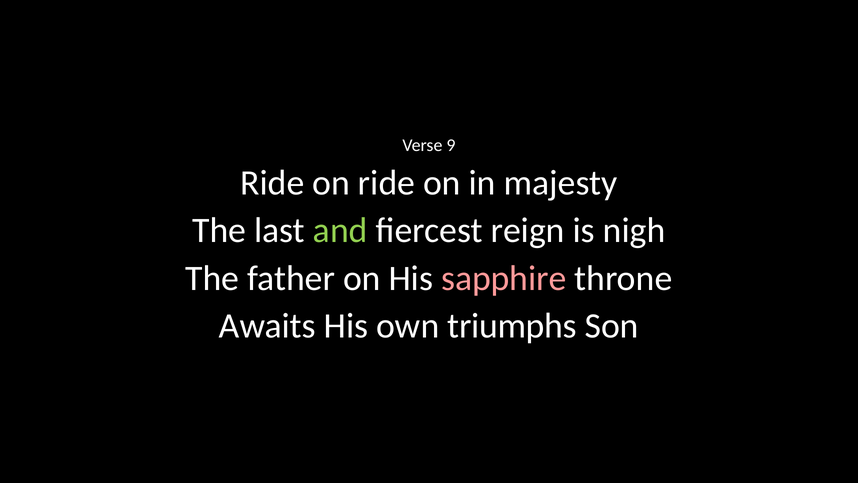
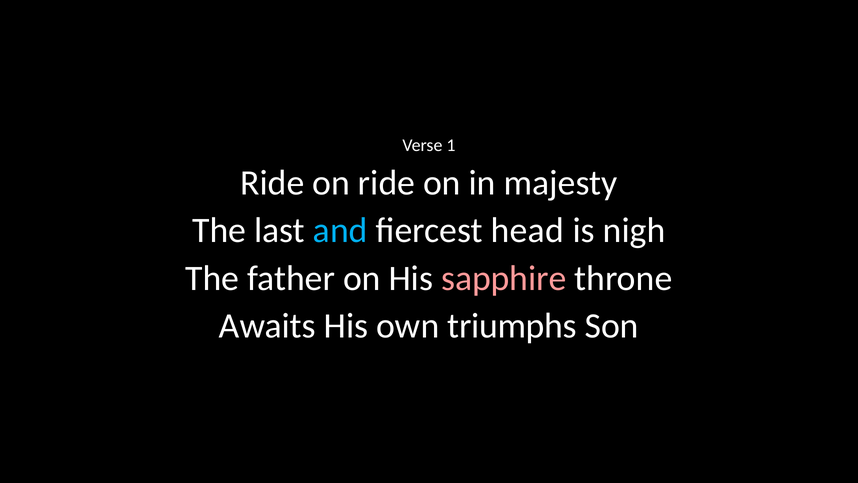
9: 9 -> 1
and colour: light green -> light blue
reign: reign -> head
